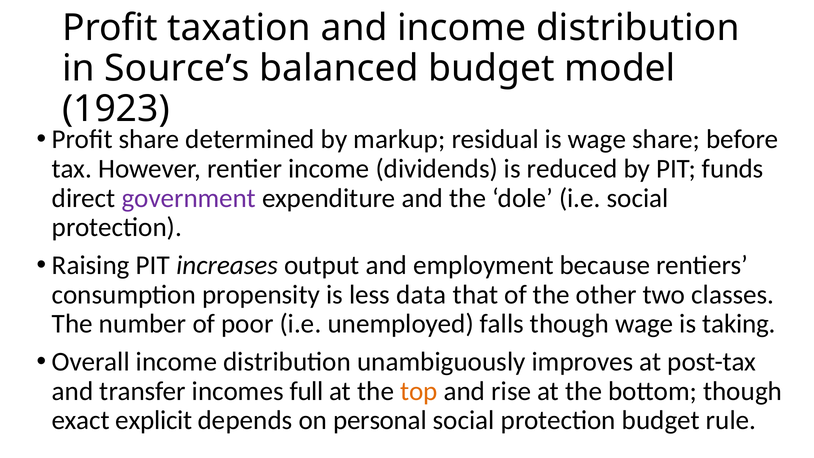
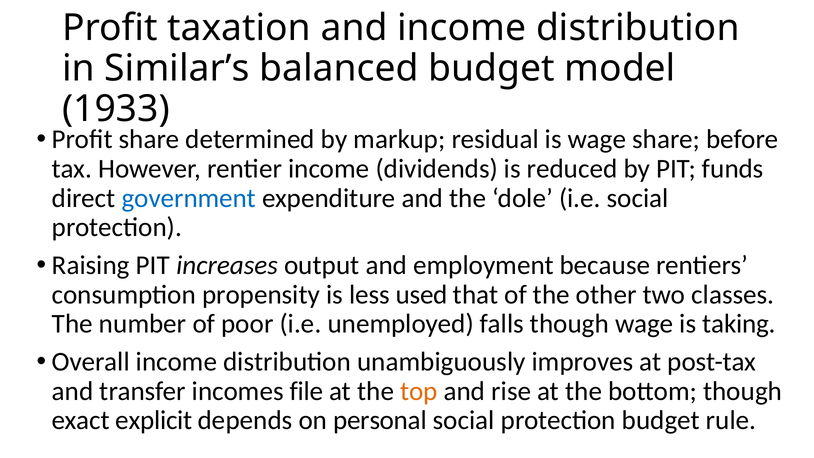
Source’s: Source’s -> Similar’s
1923: 1923 -> 1933
government colour: purple -> blue
data: data -> used
full: full -> file
